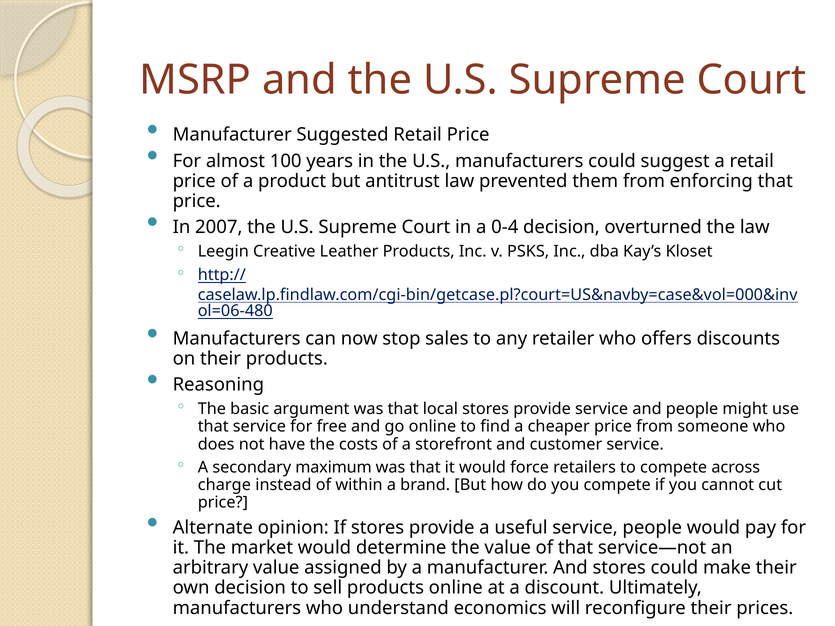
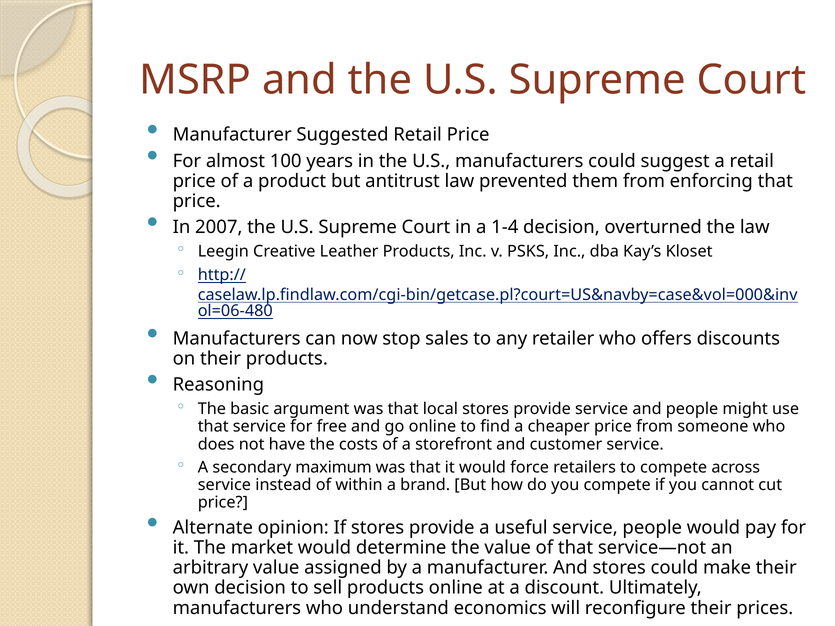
0-4: 0-4 -> 1-4
charge at (224, 485): charge -> service
